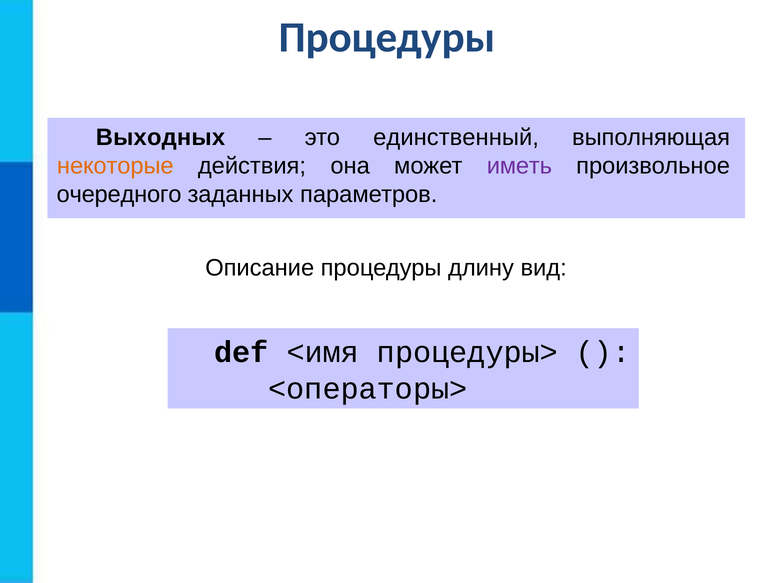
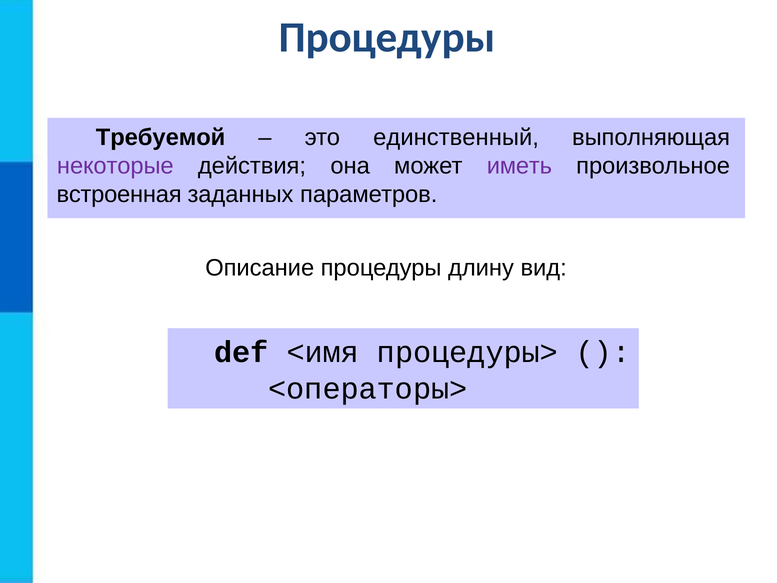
Выходных: Выходных -> Требуемой
некоторые colour: orange -> purple
очередного: очередного -> встроенная
